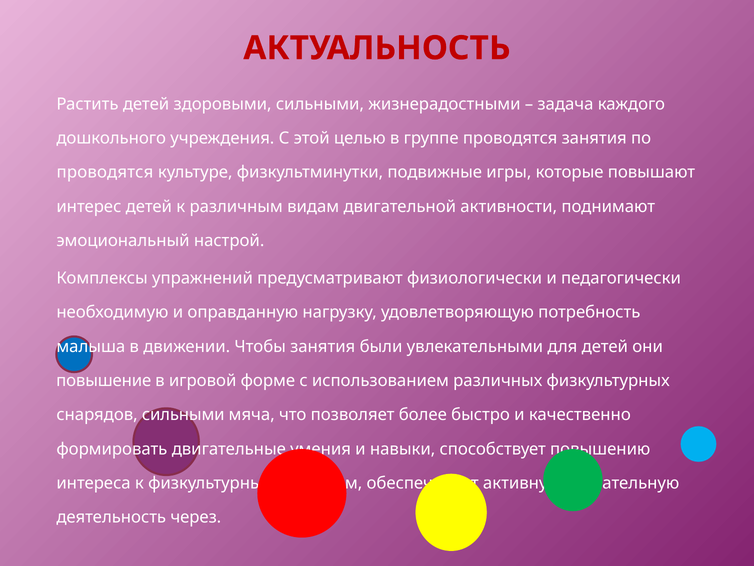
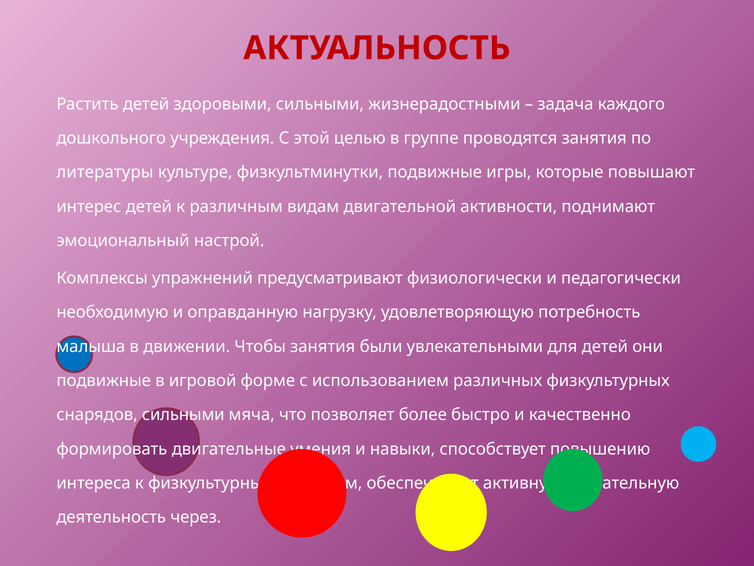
проводятся at (105, 172): проводятся -> литературы
повышение at (104, 380): повышение -> подвижные
